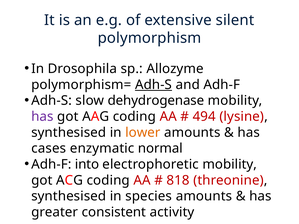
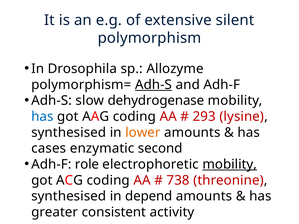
has at (42, 117) colour: purple -> blue
494: 494 -> 293
normal: normal -> second
into: into -> role
mobility at (230, 164) underline: none -> present
818: 818 -> 738
species: species -> depend
